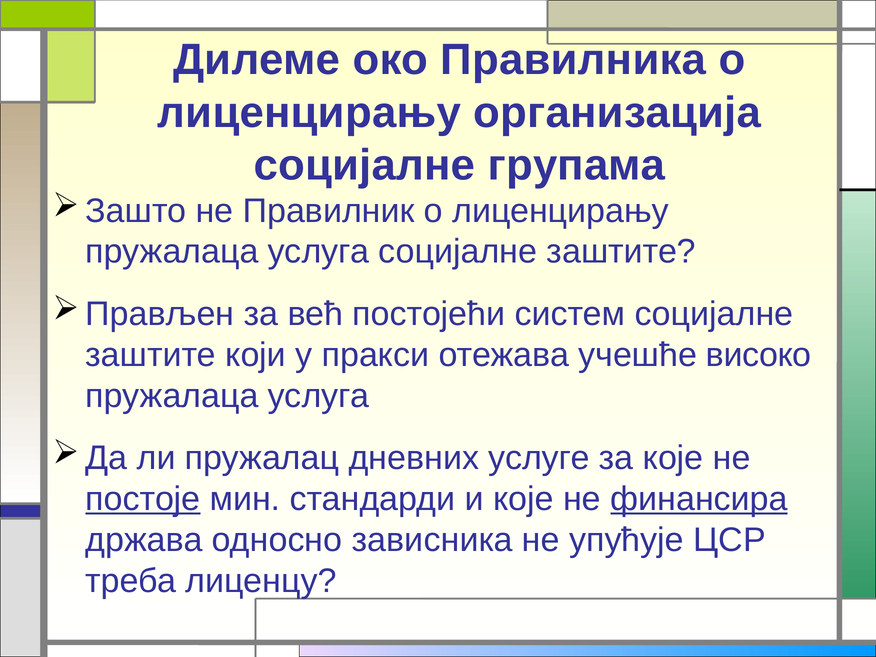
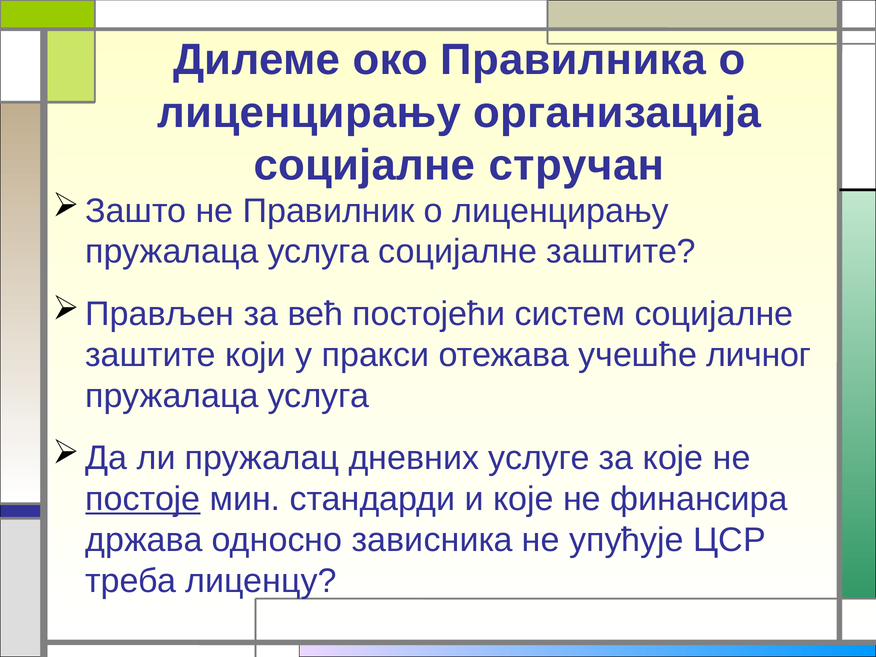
групама: групама -> стручан
високо: високо -> личног
финансира underline: present -> none
